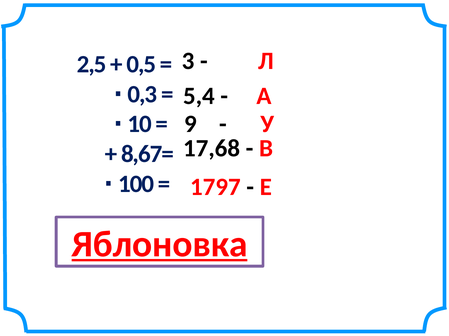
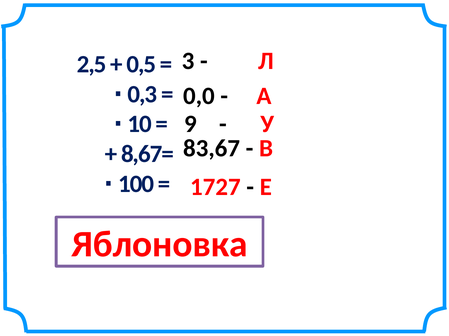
5,4: 5,4 -> 0,0
17,68: 17,68 -> 83,67
1797: 1797 -> 1727
Яблоновка underline: present -> none
